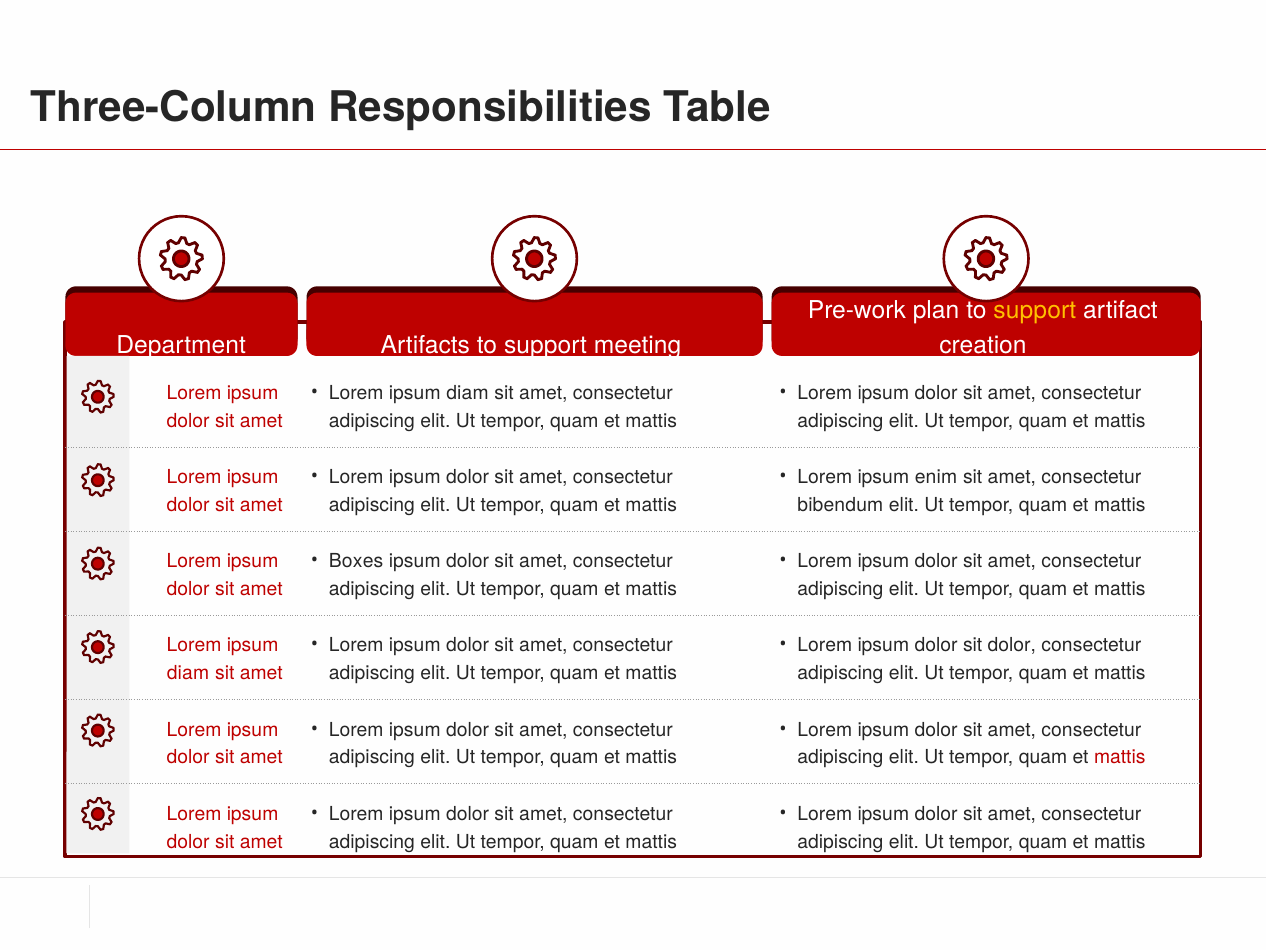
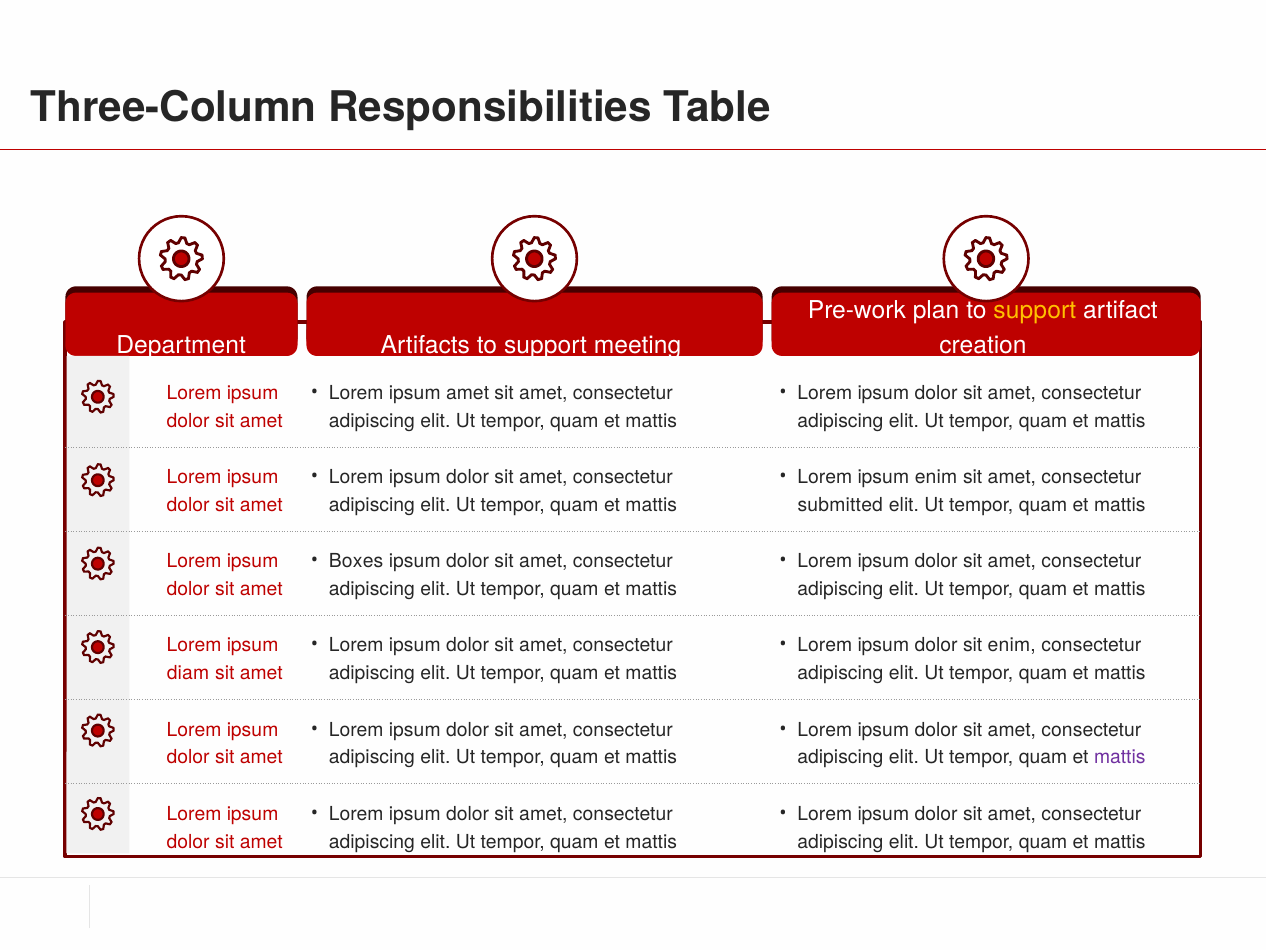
Lorem ipsum diam: diam -> amet
bibendum: bibendum -> submitted
sit dolor: dolor -> enim
mattis at (1120, 757) colour: red -> purple
